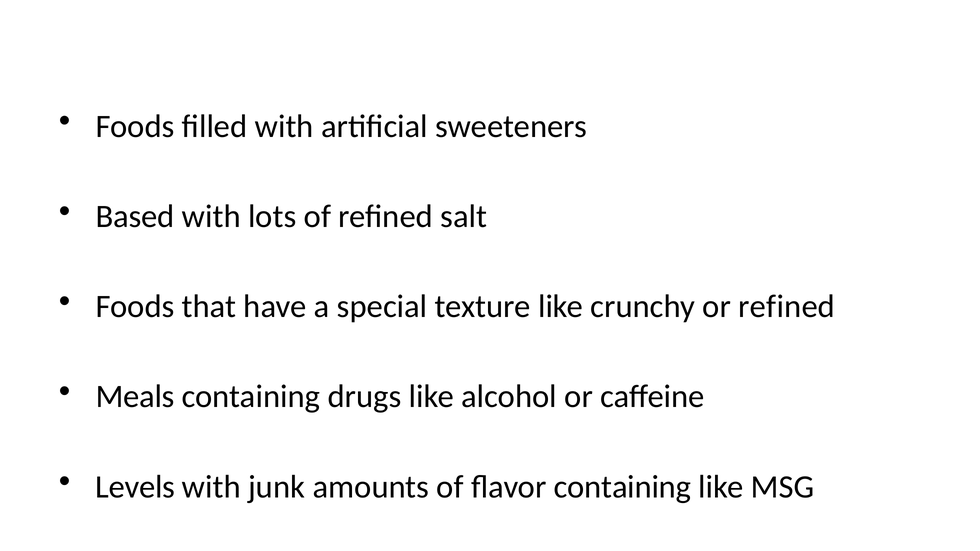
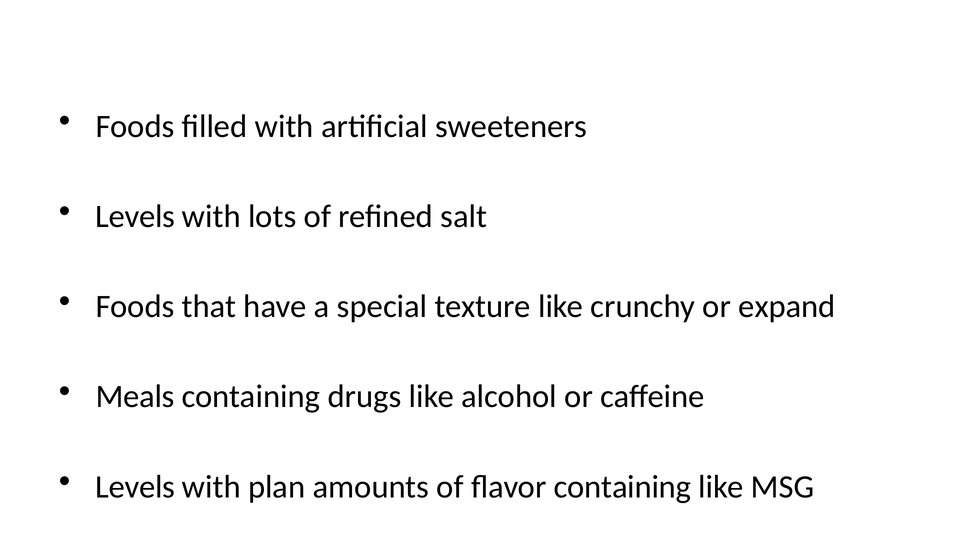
Based at (135, 217): Based -> Levels
or refined: refined -> expand
junk: junk -> plan
